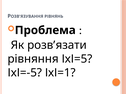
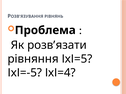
ІхІ=1: ІхІ=1 -> ІхІ=4
